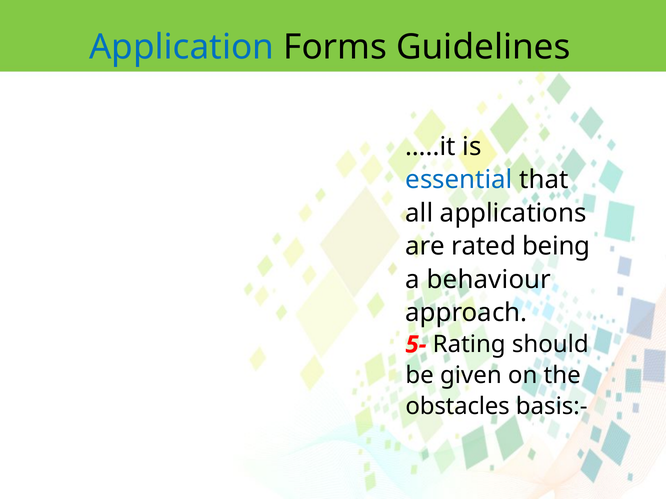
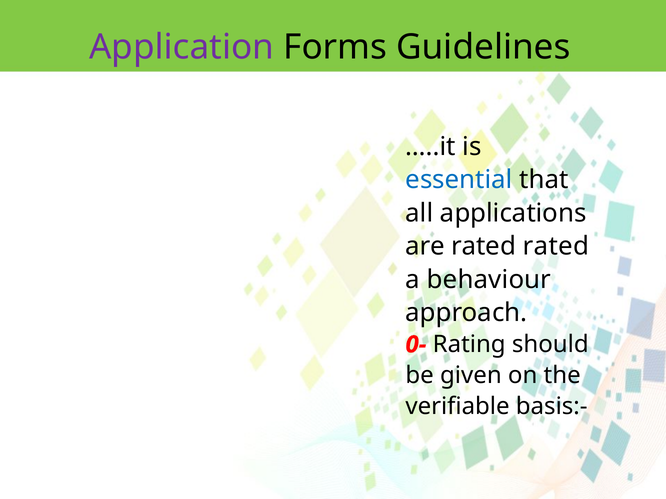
Application colour: blue -> purple
rated being: being -> rated
5-: 5- -> 0-
obstacles: obstacles -> verifiable
